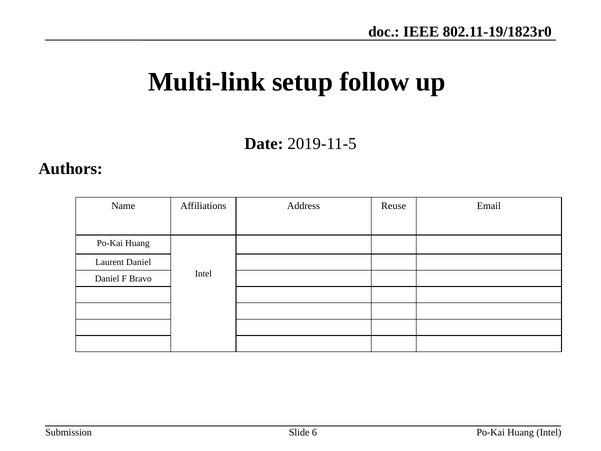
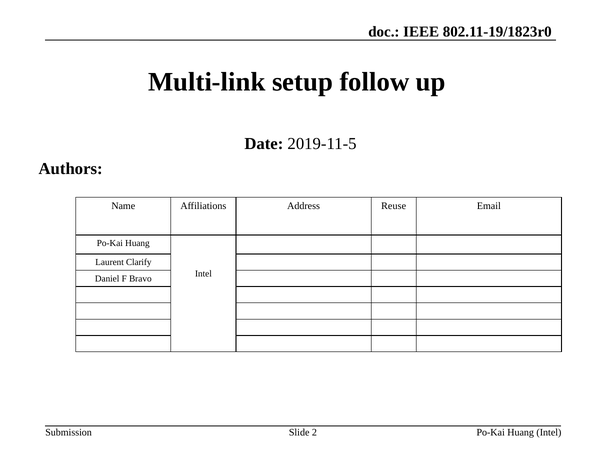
Laurent Daniel: Daniel -> Clarify
6: 6 -> 2
